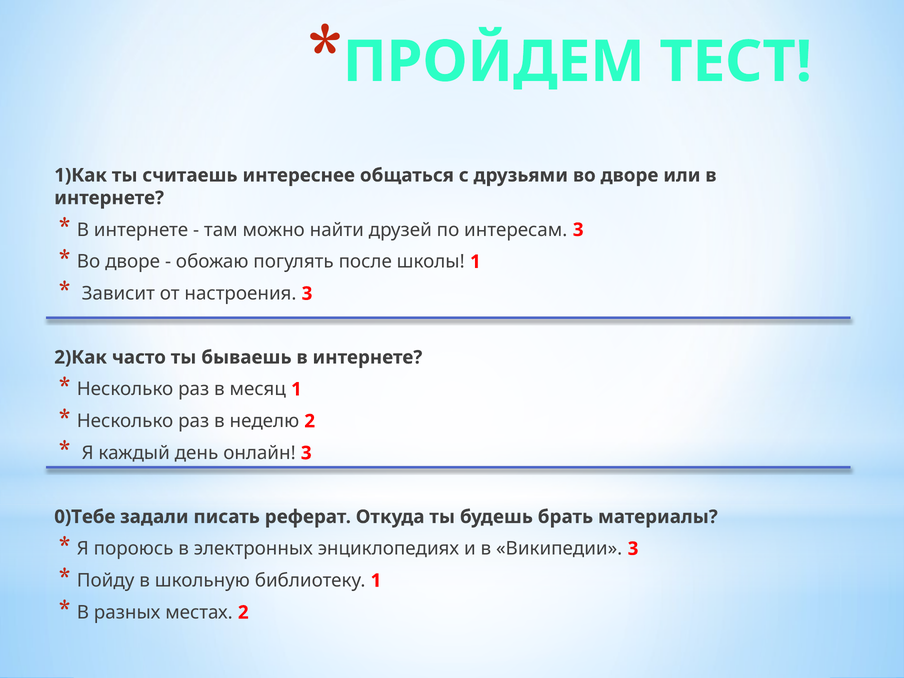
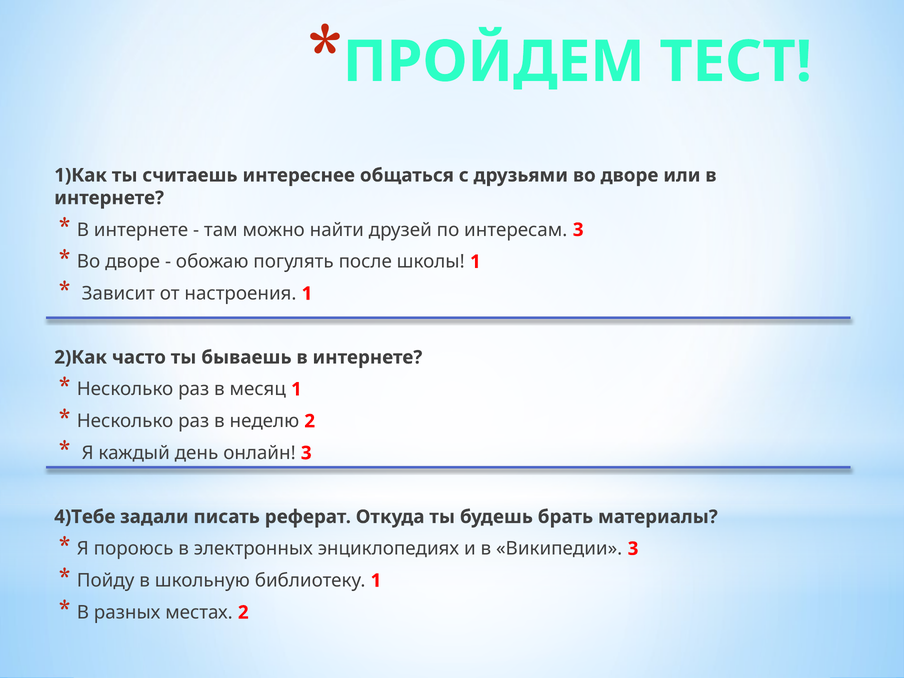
настроения 3: 3 -> 1
0)Тебе: 0)Тебе -> 4)Тебе
